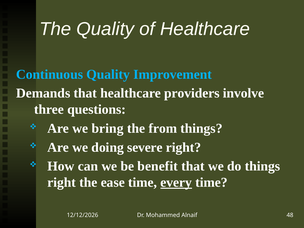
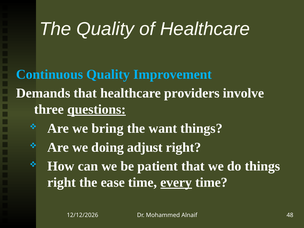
questions underline: none -> present
from: from -> want
severe: severe -> adjust
benefit: benefit -> patient
